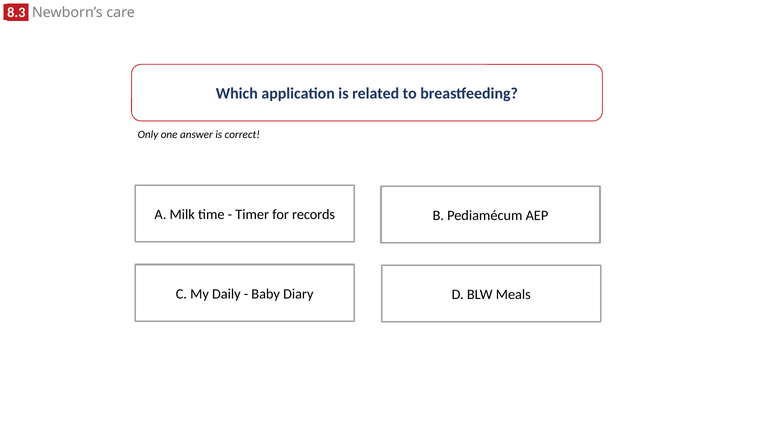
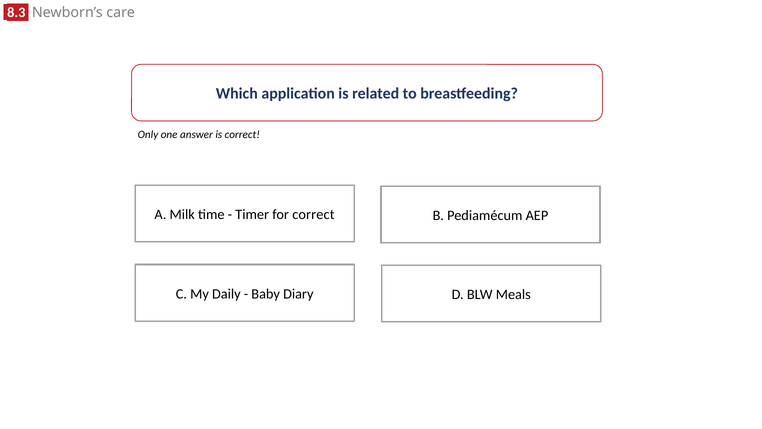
for records: records -> correct
